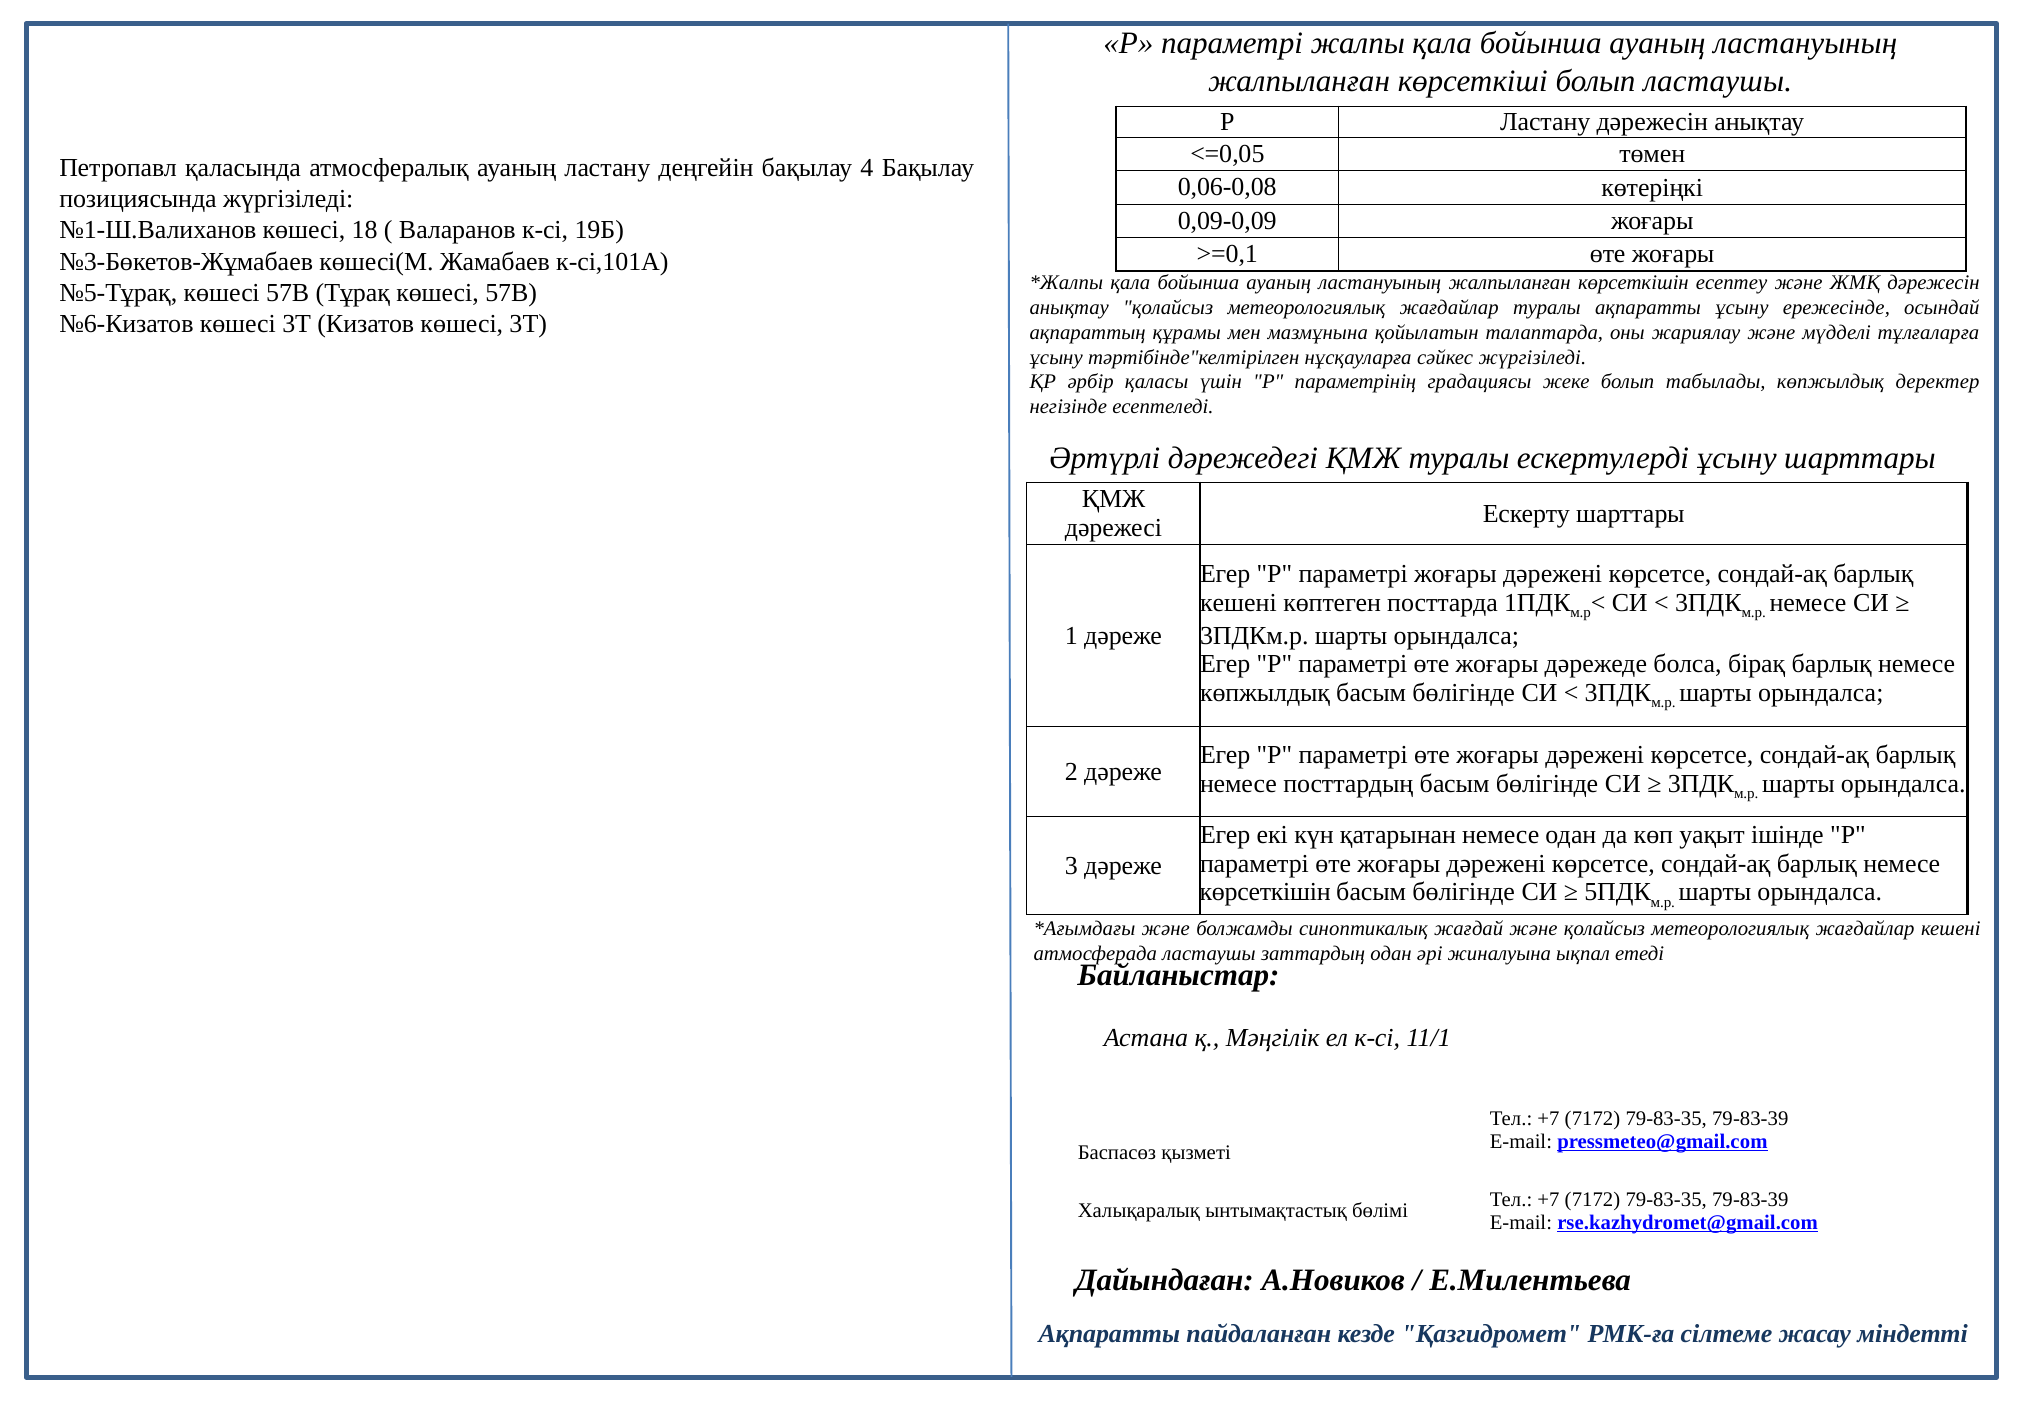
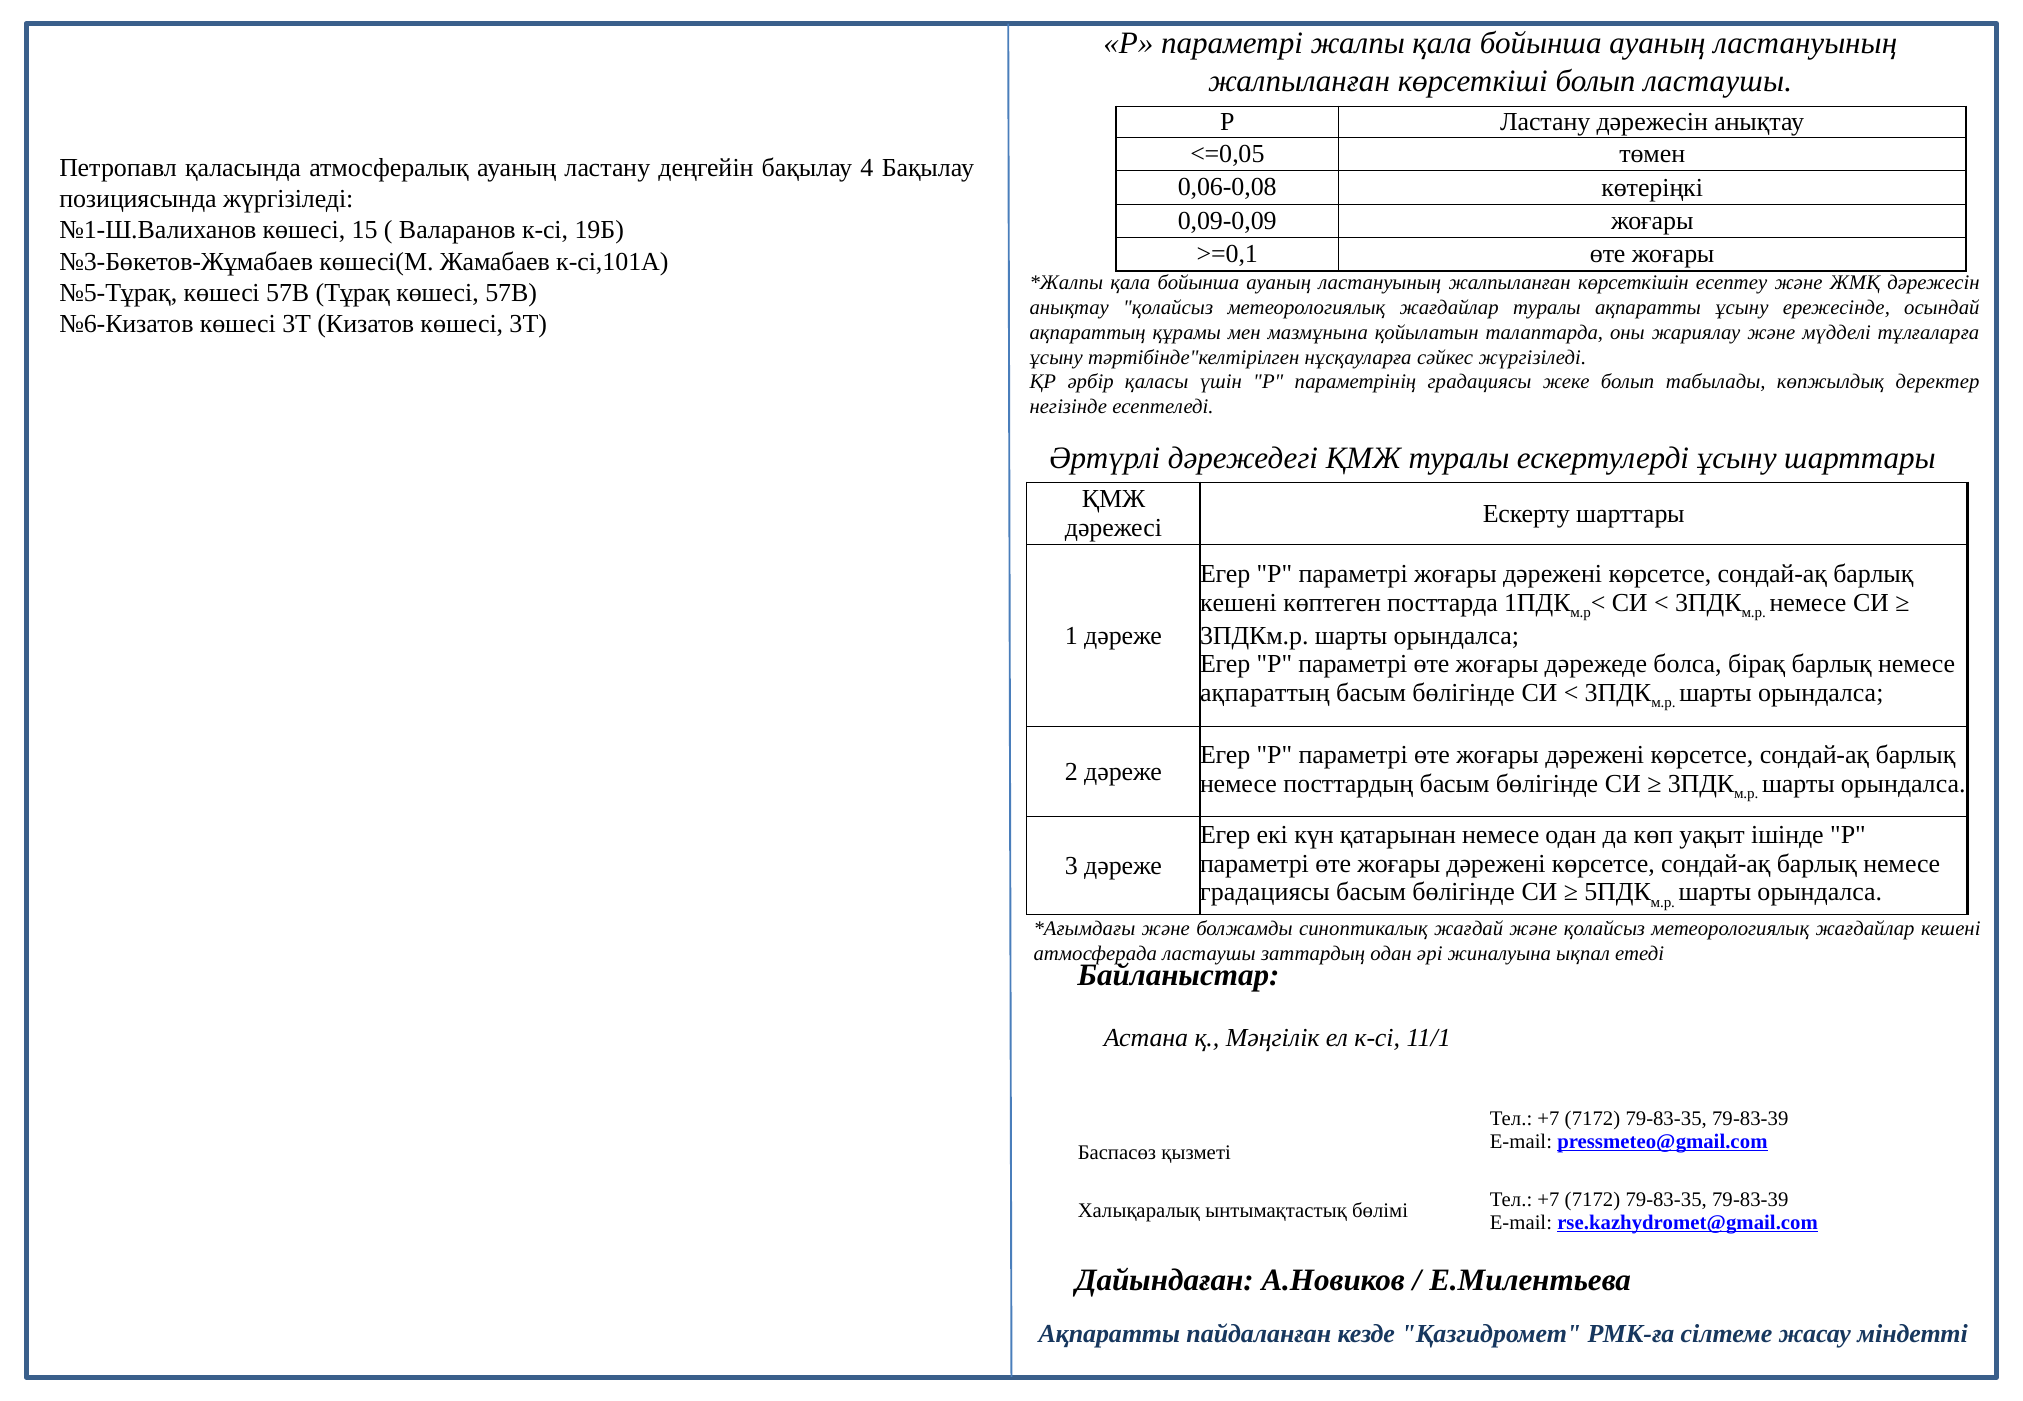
18: 18 -> 15
көпжылдық at (1265, 693): көпжылдық -> ақпараттың
көрсеткішін at (1265, 892): көрсеткішін -> градациясы
